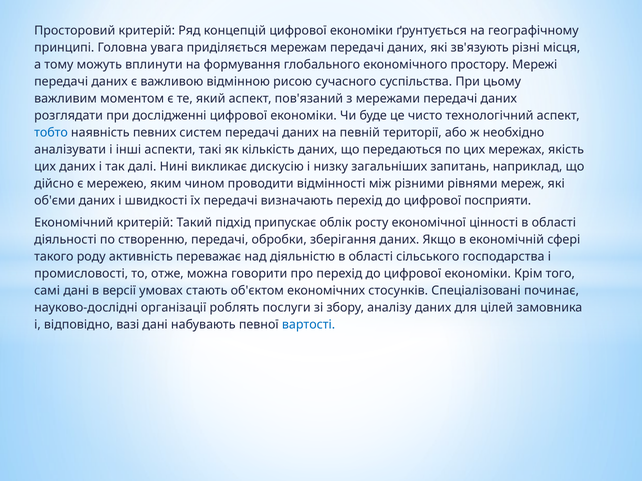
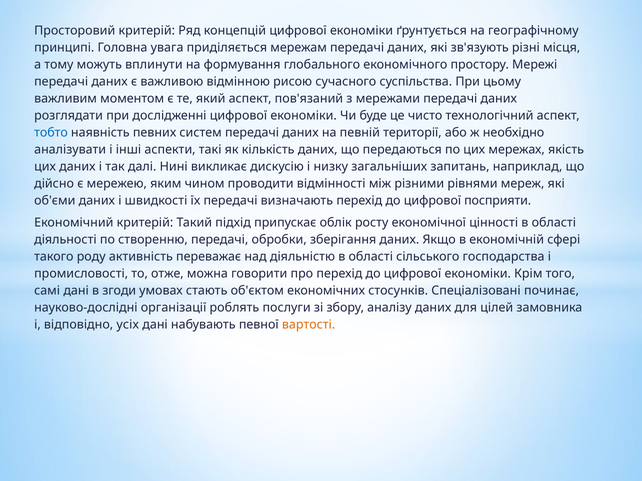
версії: версії -> згоди
вазі: вазі -> усіх
вартості colour: blue -> orange
